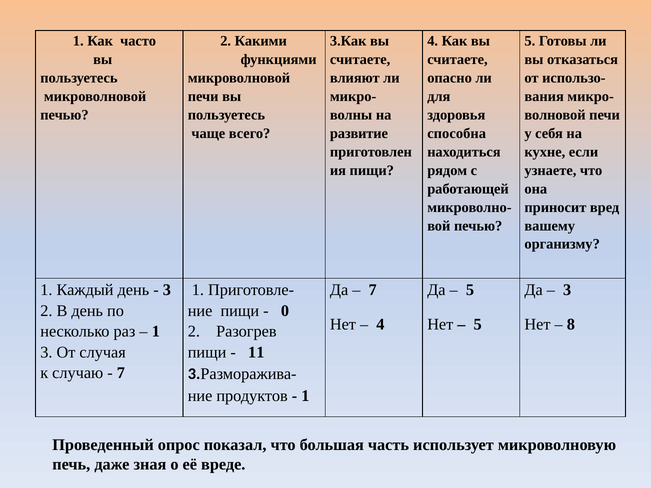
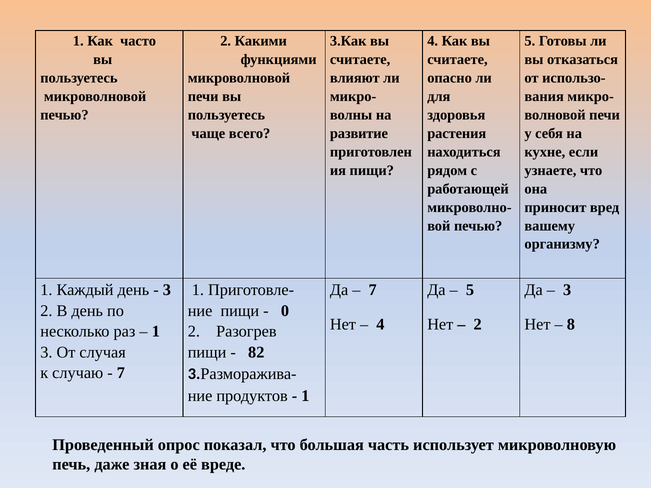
способна: способна -> растения
5 at (478, 325): 5 -> 2
11: 11 -> 82
